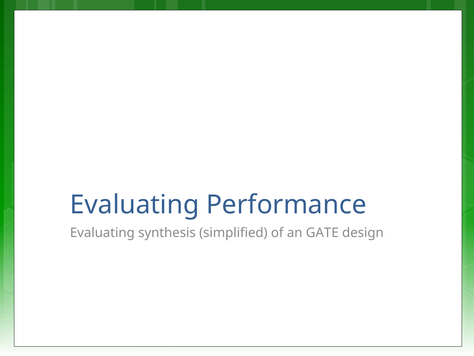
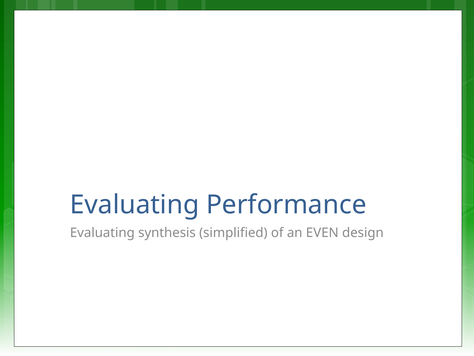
GATE: GATE -> EVEN
